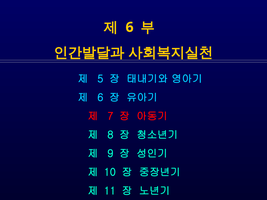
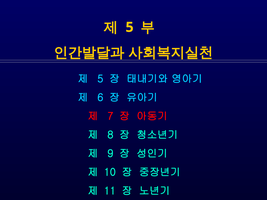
6 at (130, 27): 6 -> 5
